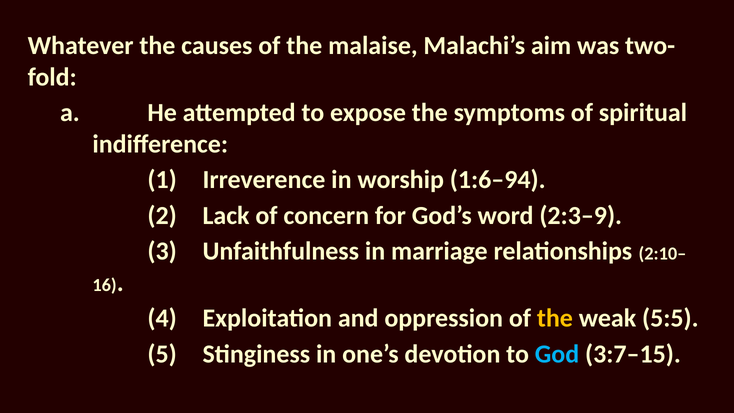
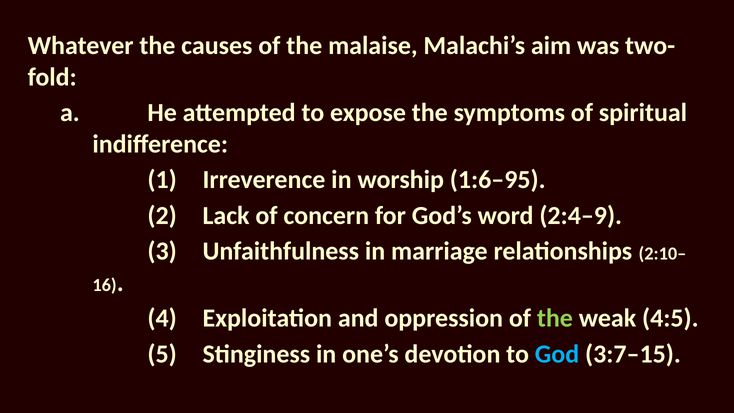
1:6–94: 1:6–94 -> 1:6–95
2:3–9: 2:3–9 -> 2:4–9
the at (555, 318) colour: yellow -> light green
5:5: 5:5 -> 4:5
